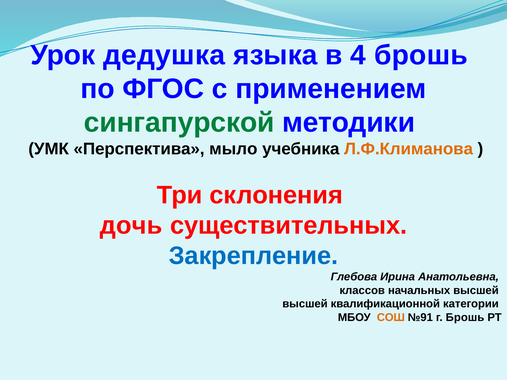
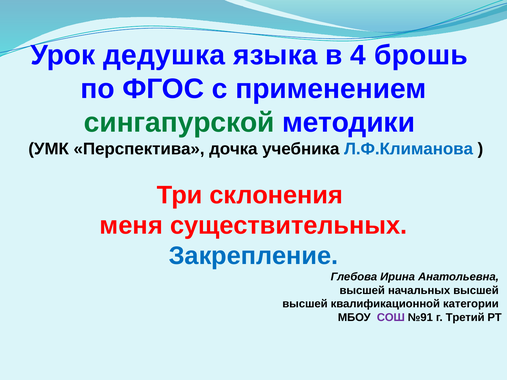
мыло: мыло -> дочка
Л.Ф.Климанова colour: orange -> blue
дочь: дочь -> меня
классов at (362, 291): классов -> высшей
СОШ colour: orange -> purple
г Брошь: Брошь -> Третий
